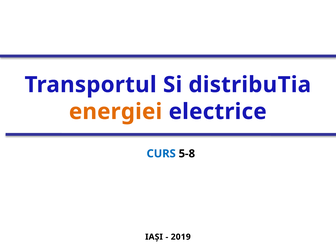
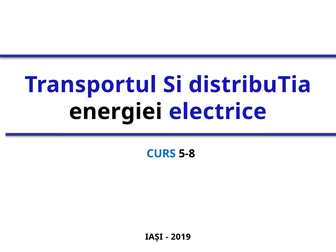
energiei colour: orange -> black
